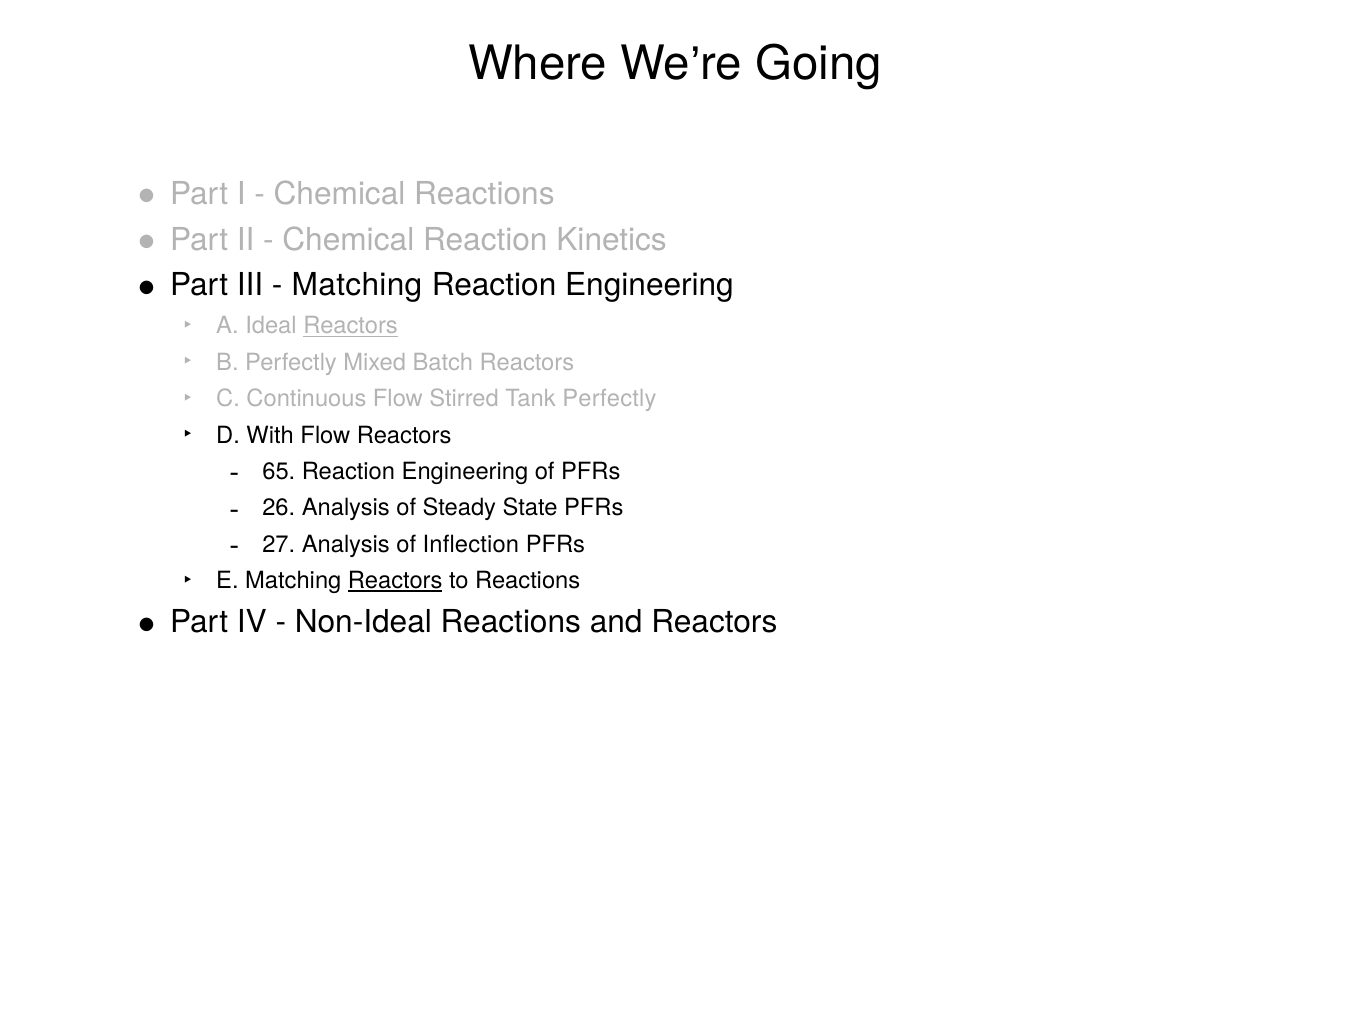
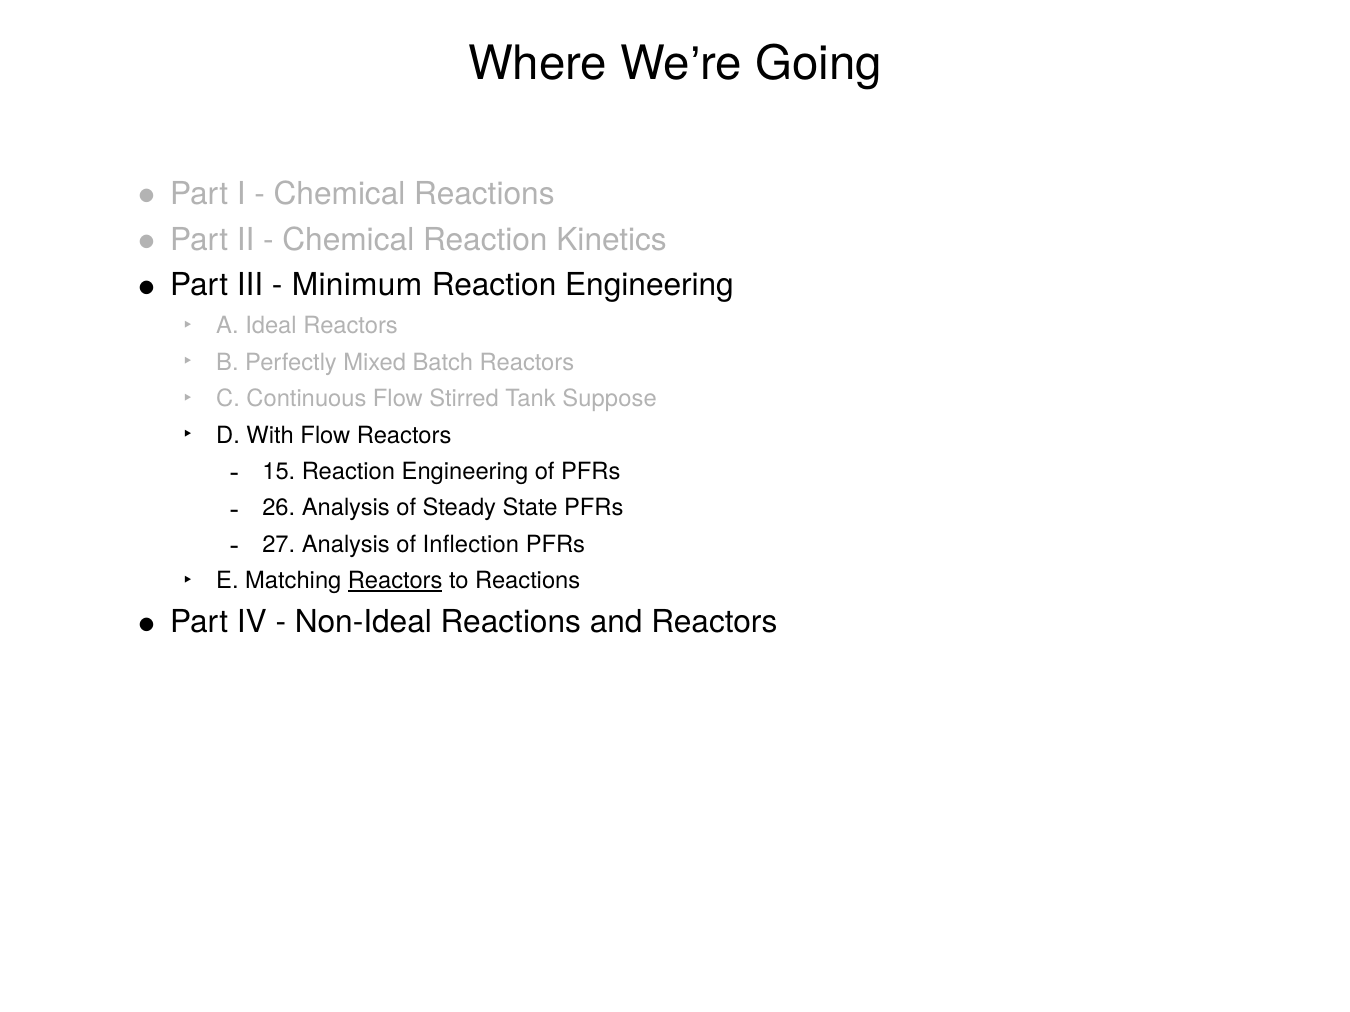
Matching at (357, 286): Matching -> Minimum
Reactors at (350, 326) underline: present -> none
Tank Perfectly: Perfectly -> Suppose
65: 65 -> 15
